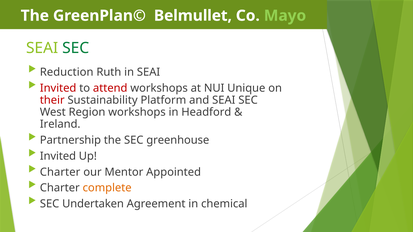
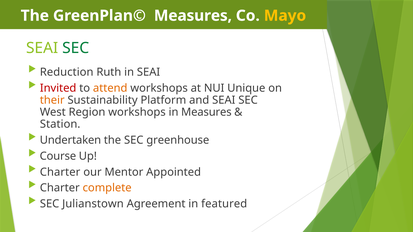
GreenPlan© Belmullet: Belmullet -> Measures
Mayo colour: light green -> yellow
attend colour: red -> orange
their colour: red -> orange
in Headford: Headford -> Measures
Ireland: Ireland -> Station
Partnership: Partnership -> Undertaken
Invited at (58, 156): Invited -> Course
Undertaken: Undertaken -> Julianstown
chemical: chemical -> featured
